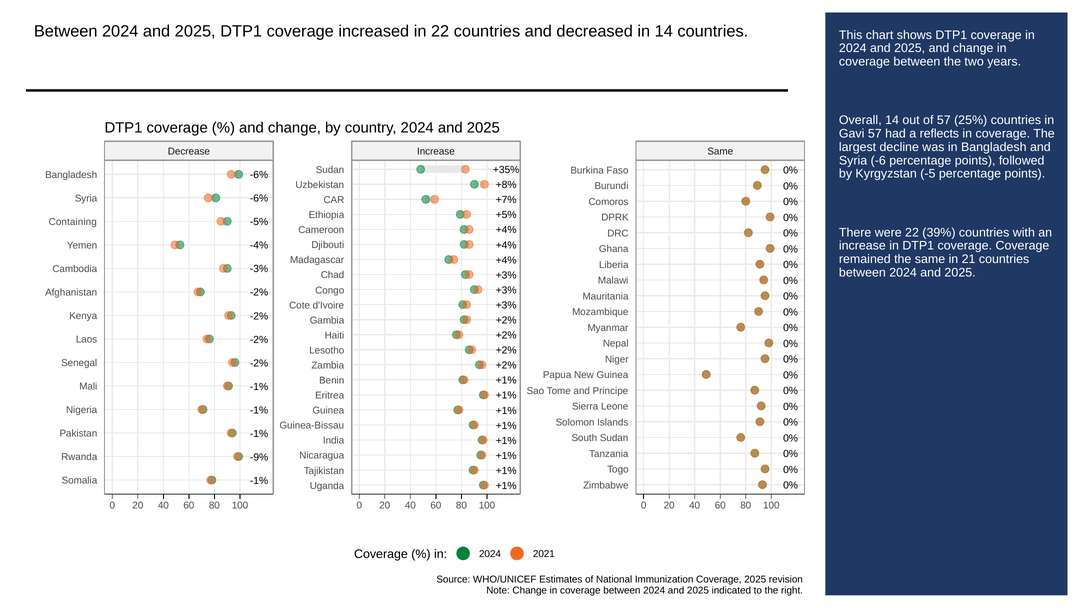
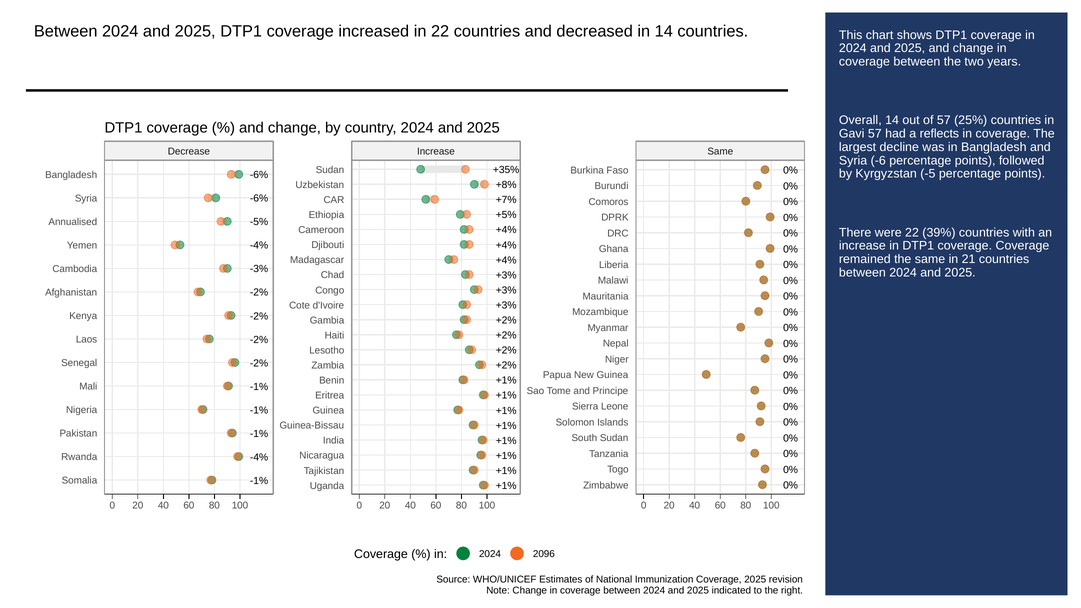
Containing: Containing -> Annualised
-9% at (259, 457): -9% -> -4%
2021: 2021 -> 2096
